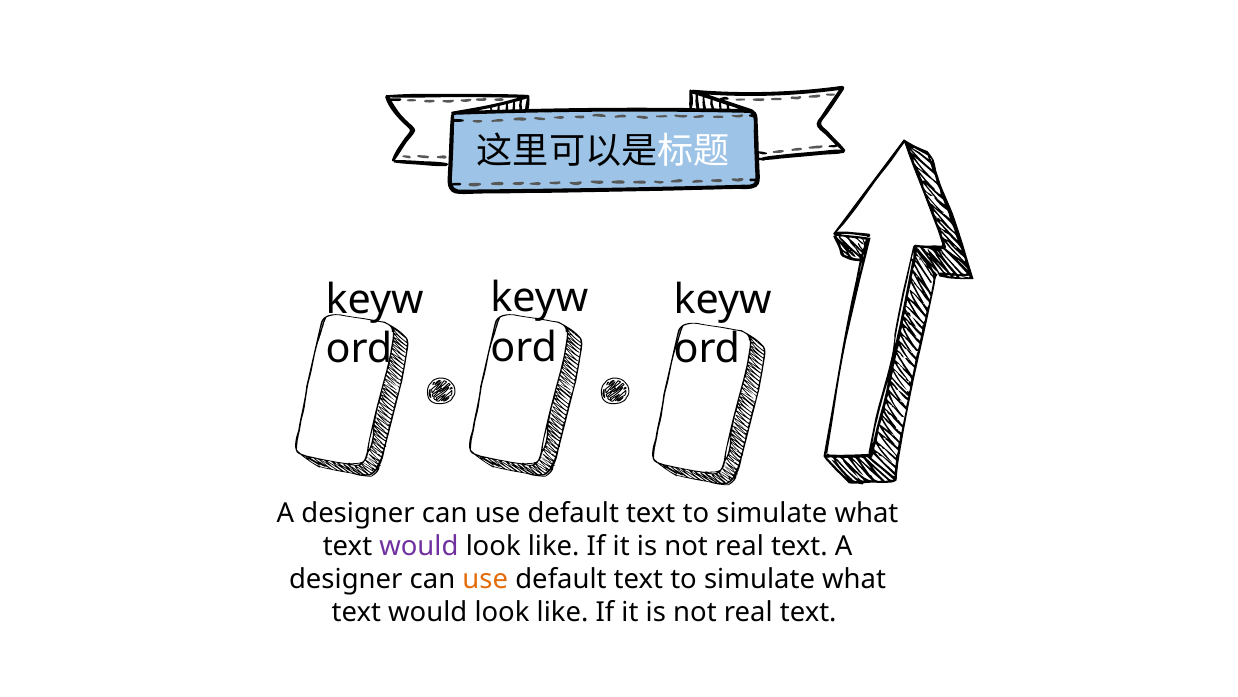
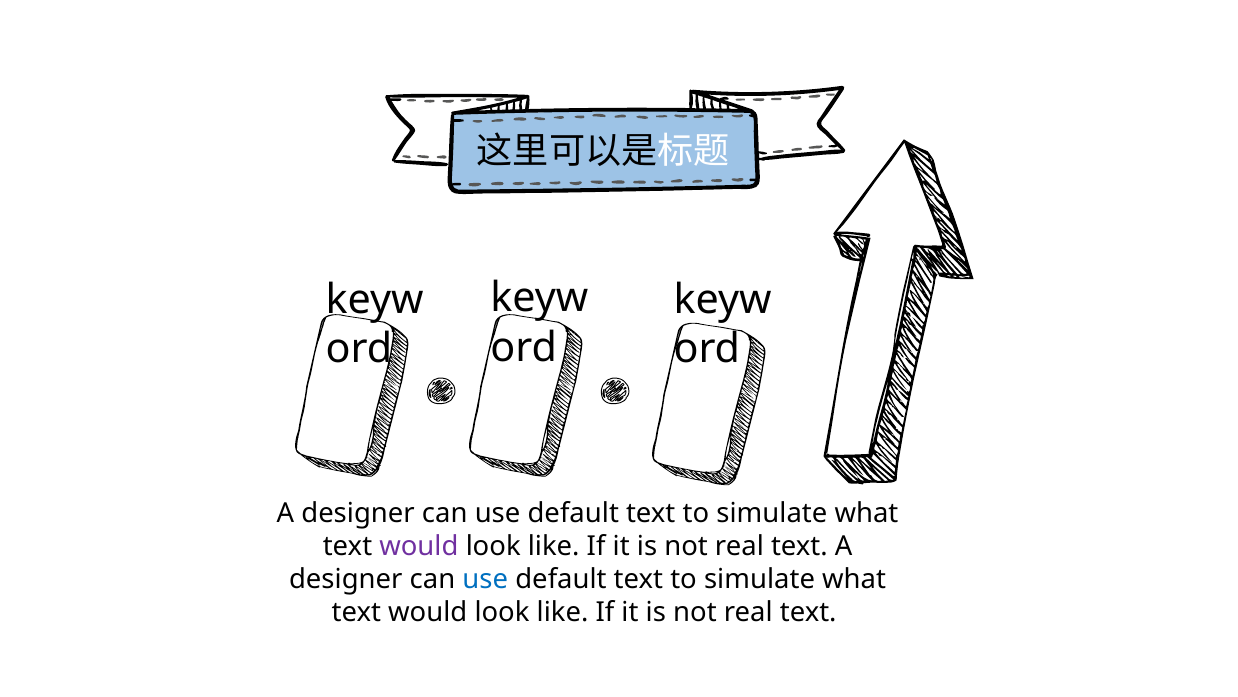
use at (485, 579) colour: orange -> blue
